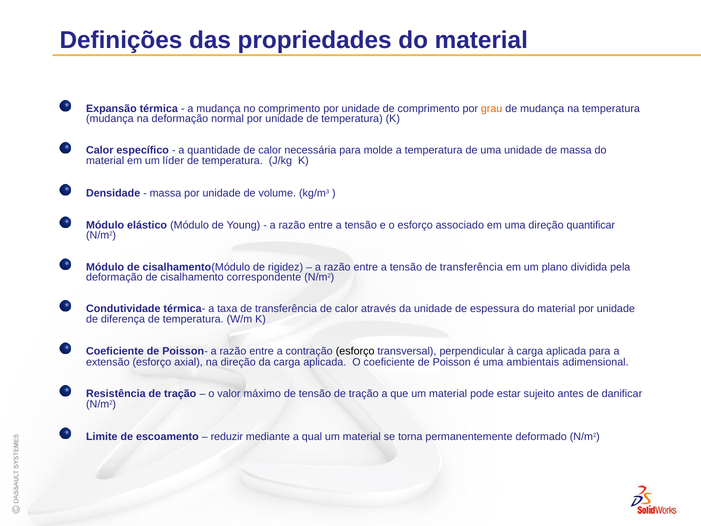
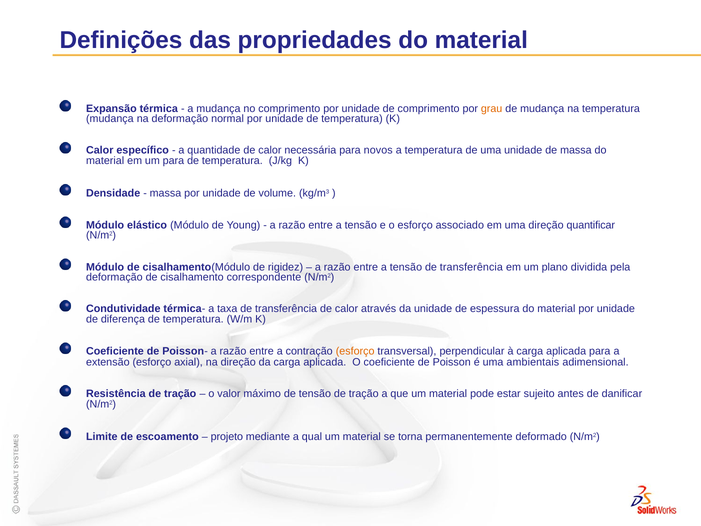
molde: molde -> novos
um líder: líder -> para
esforço at (355, 351) colour: black -> orange
reduzir: reduzir -> projeto
